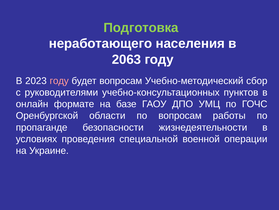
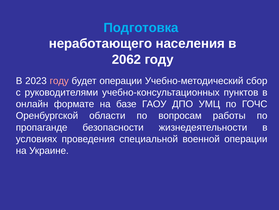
Подготовка colour: light green -> light blue
2063: 2063 -> 2062
будет вопросам: вопросам -> операции
